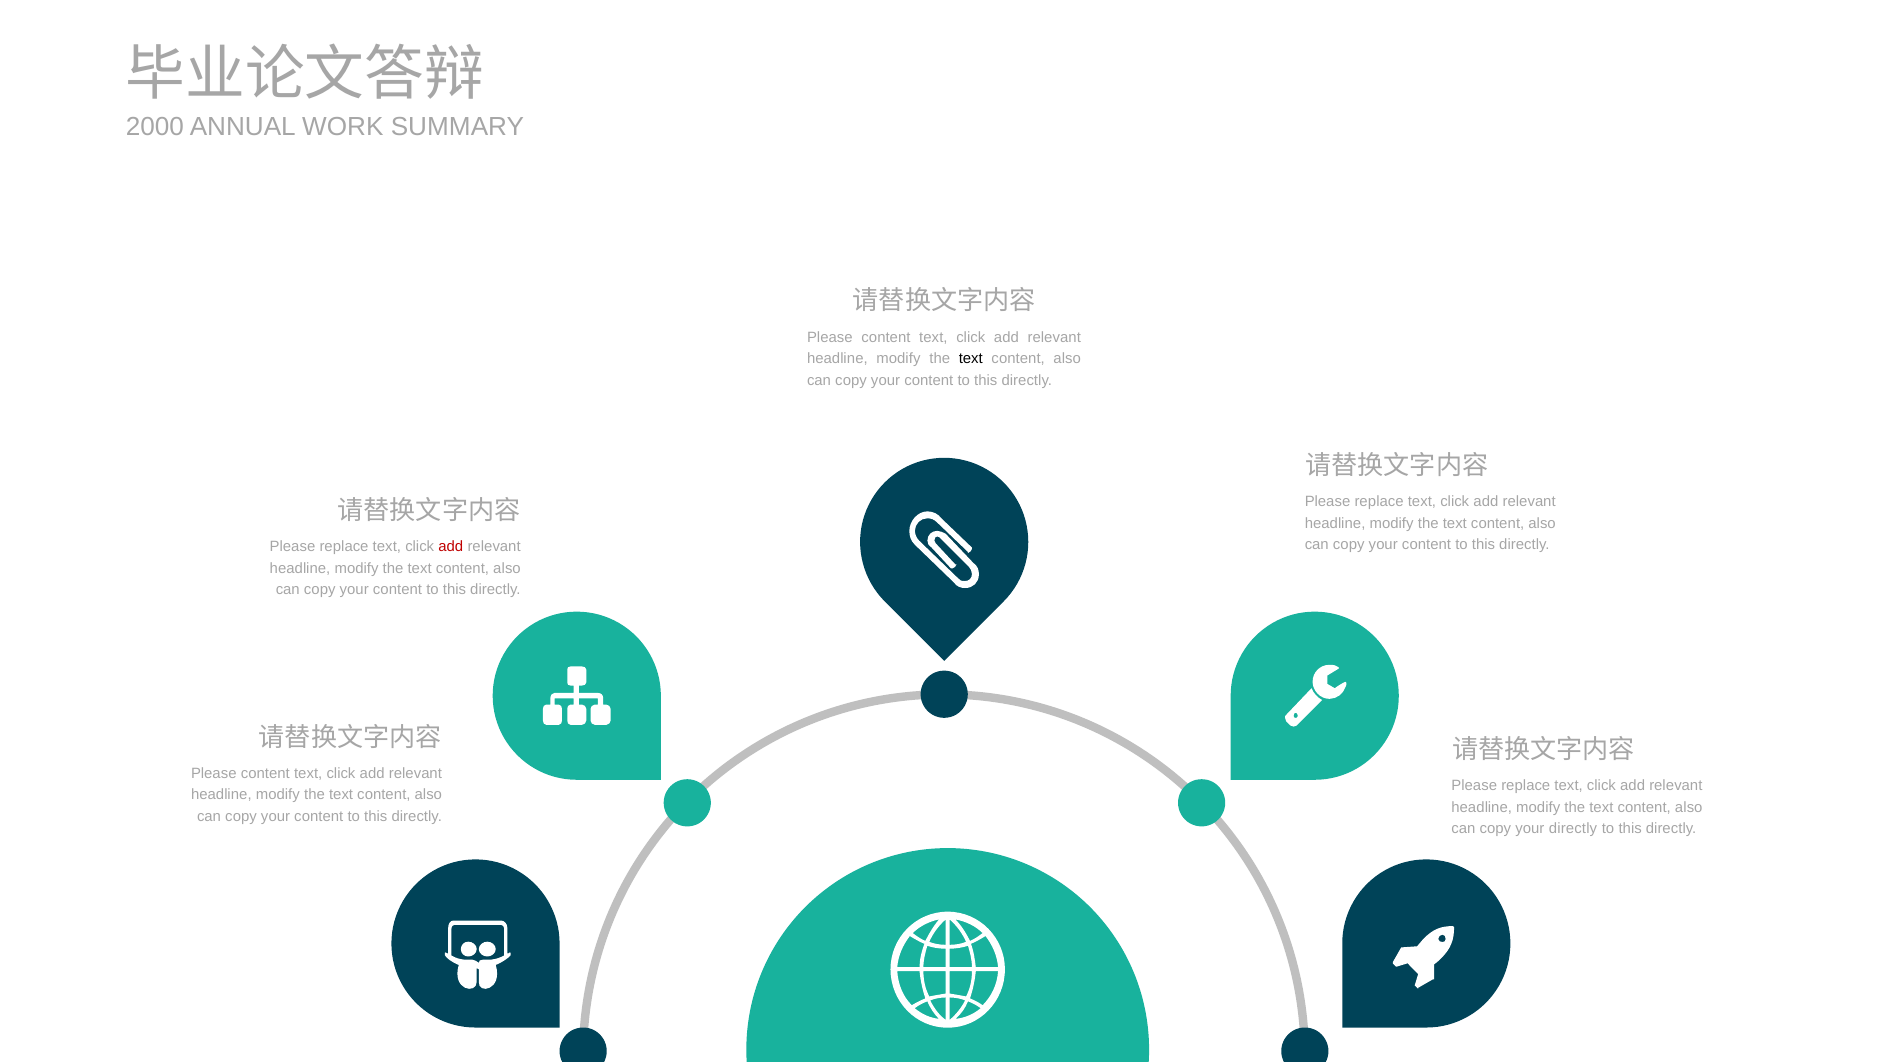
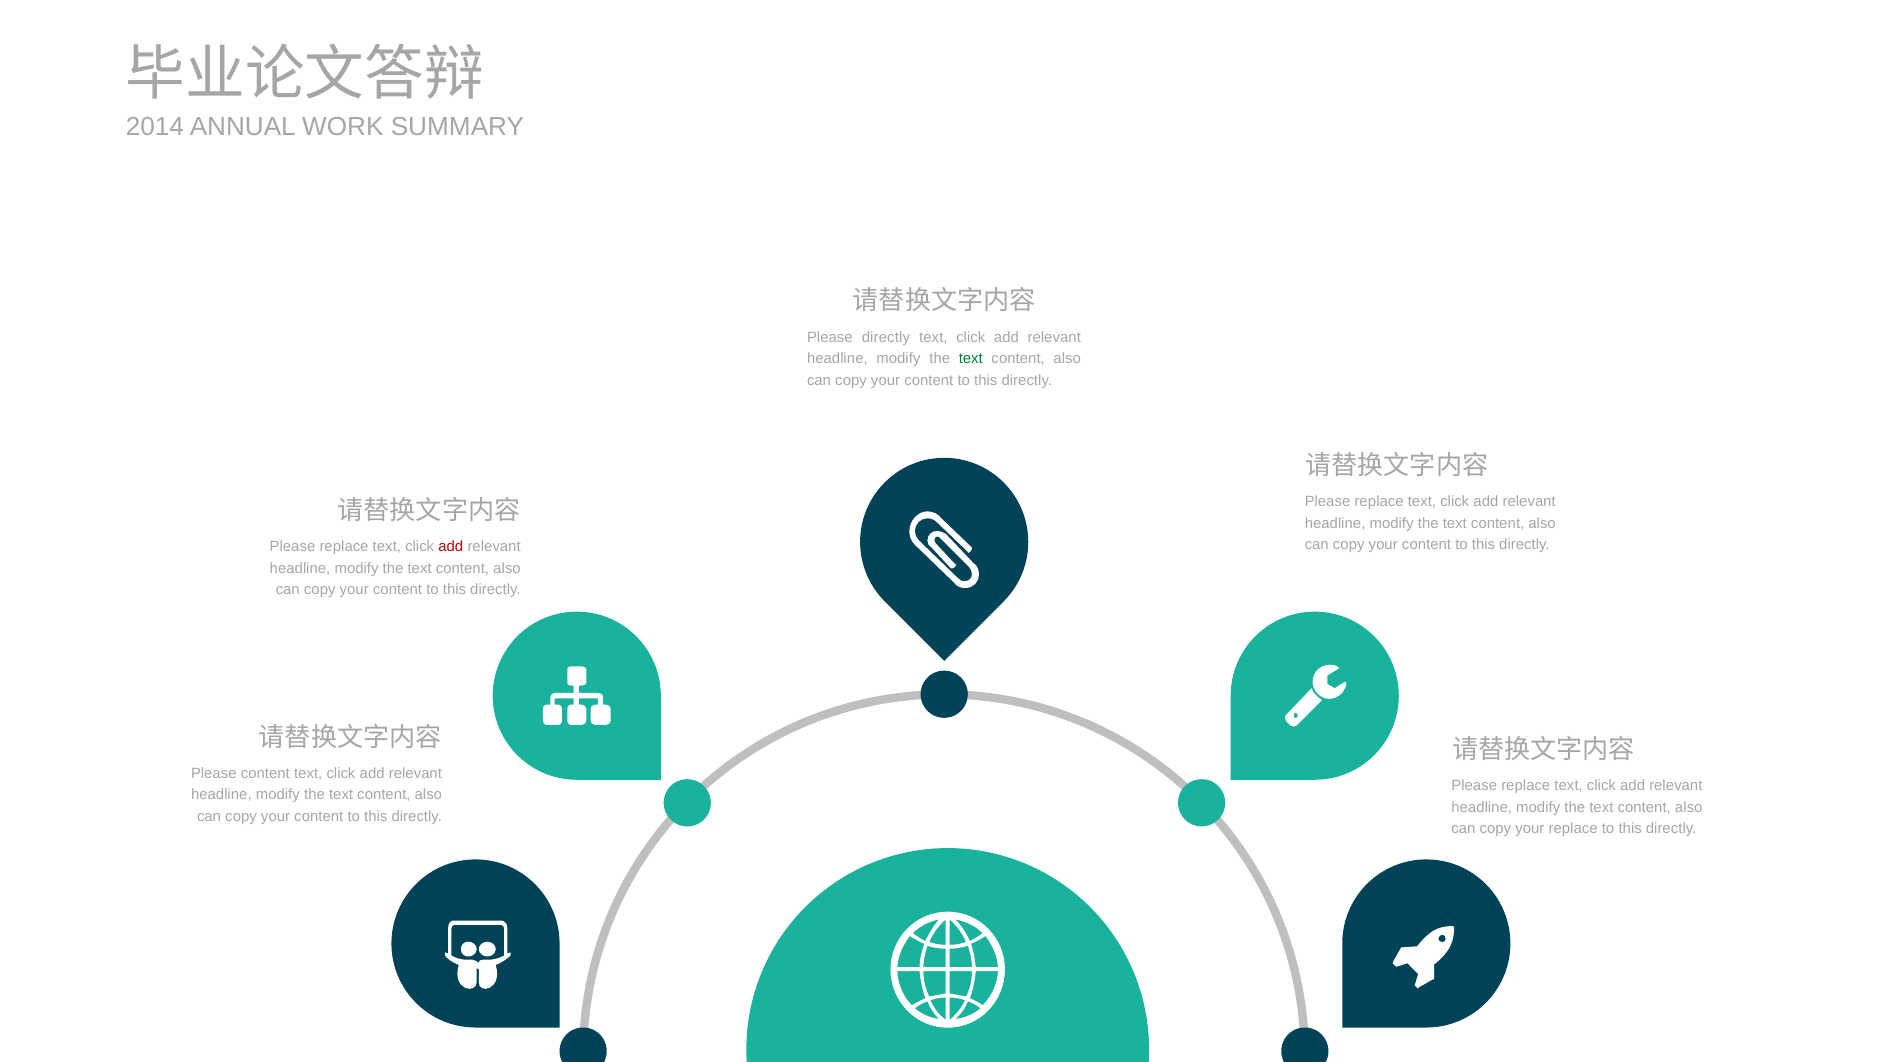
2000: 2000 -> 2014
content at (886, 337): content -> directly
text at (971, 359) colour: black -> green
your directly: directly -> replace
